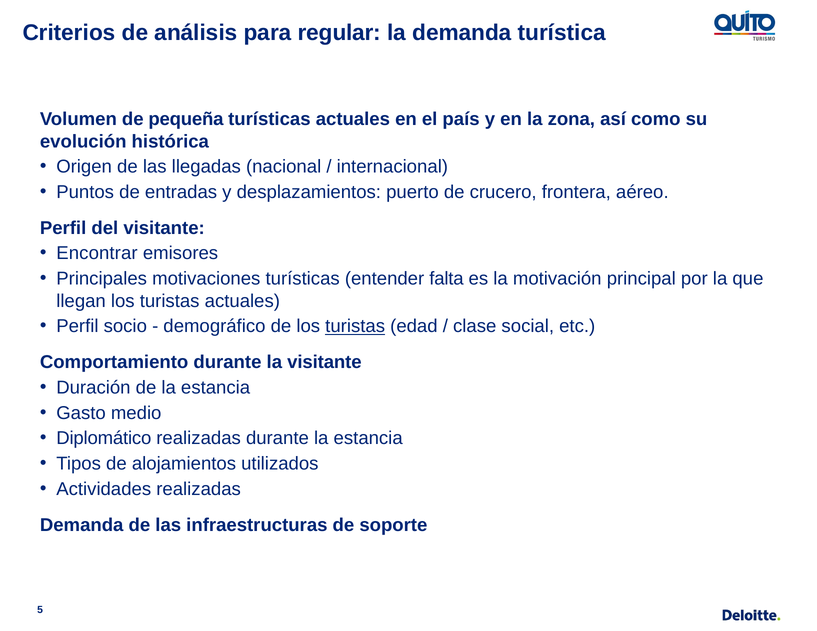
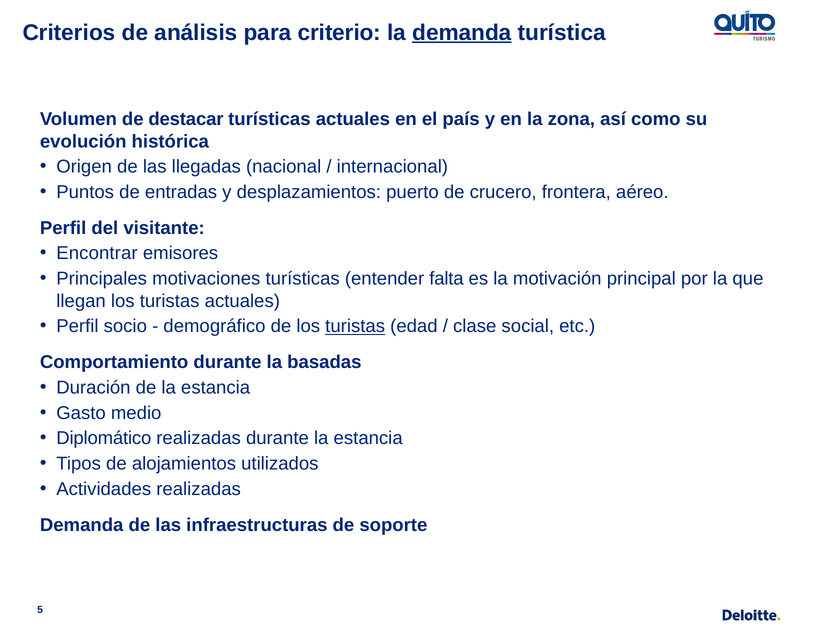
regular: regular -> criterio
demanda at (462, 33) underline: none -> present
pequeña: pequeña -> destacar
la visitante: visitante -> basadas
